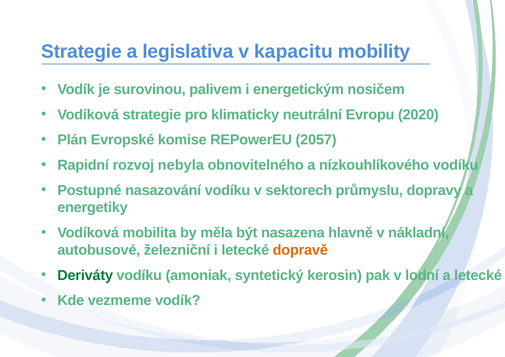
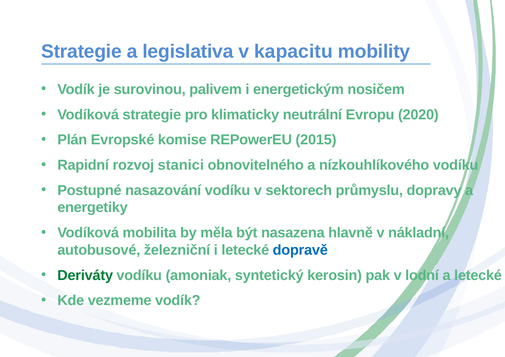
2057: 2057 -> 2015
nebyla: nebyla -> stanici
dopravě colour: orange -> blue
